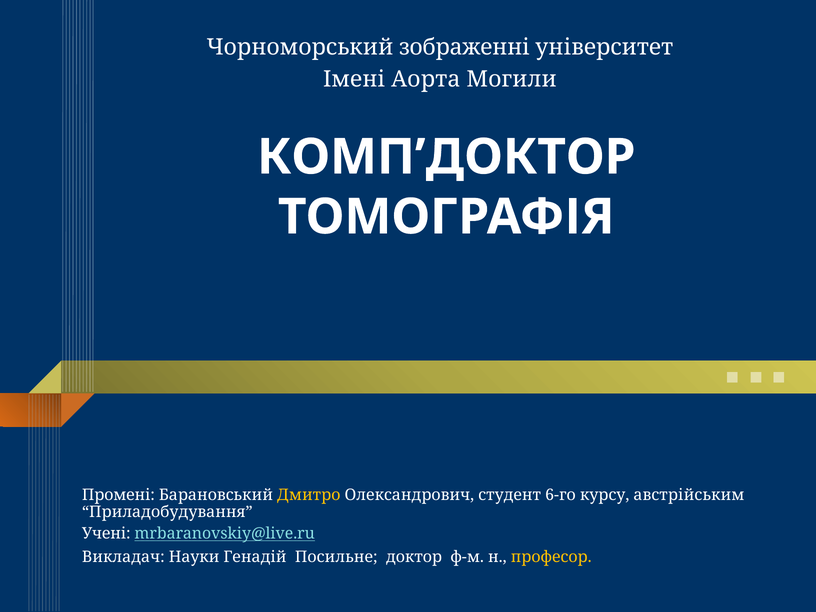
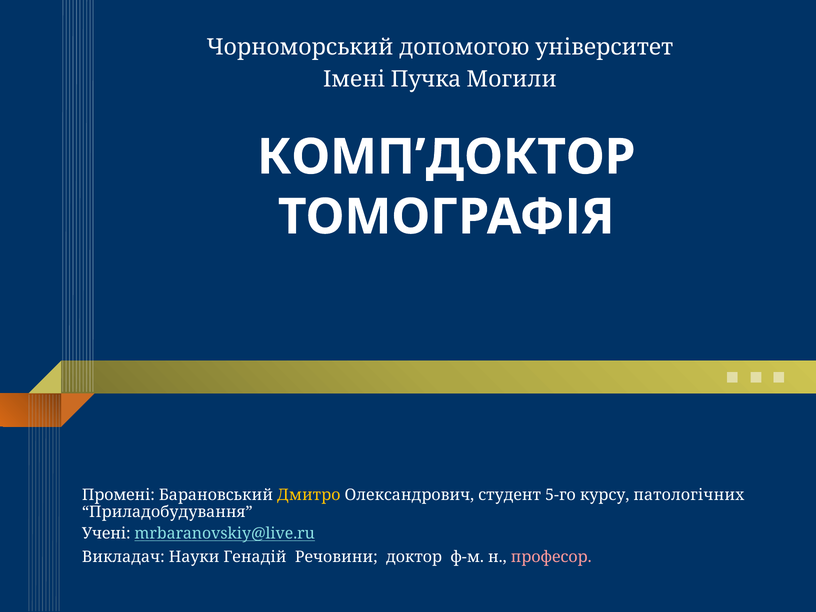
зображенні: зображенні -> допомогою
Аорта: Аорта -> Пучка
6-го: 6-го -> 5-го
австрійським: австрійським -> патологічних
Посильне: Посильне -> Речовини
професор colour: yellow -> pink
